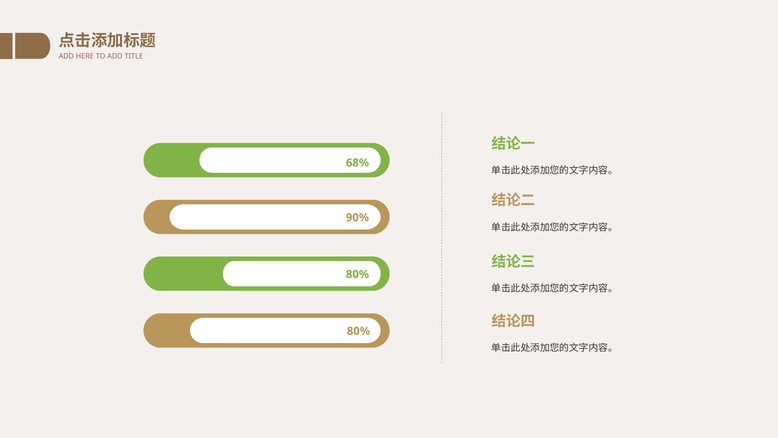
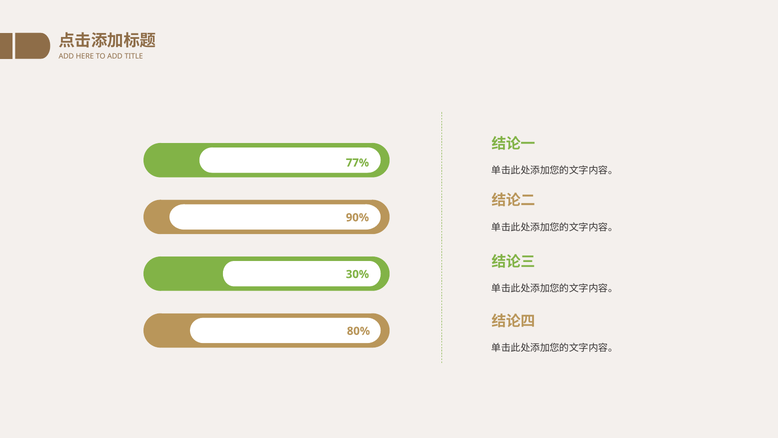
68%: 68% -> 77%
80% at (357, 274): 80% -> 30%
